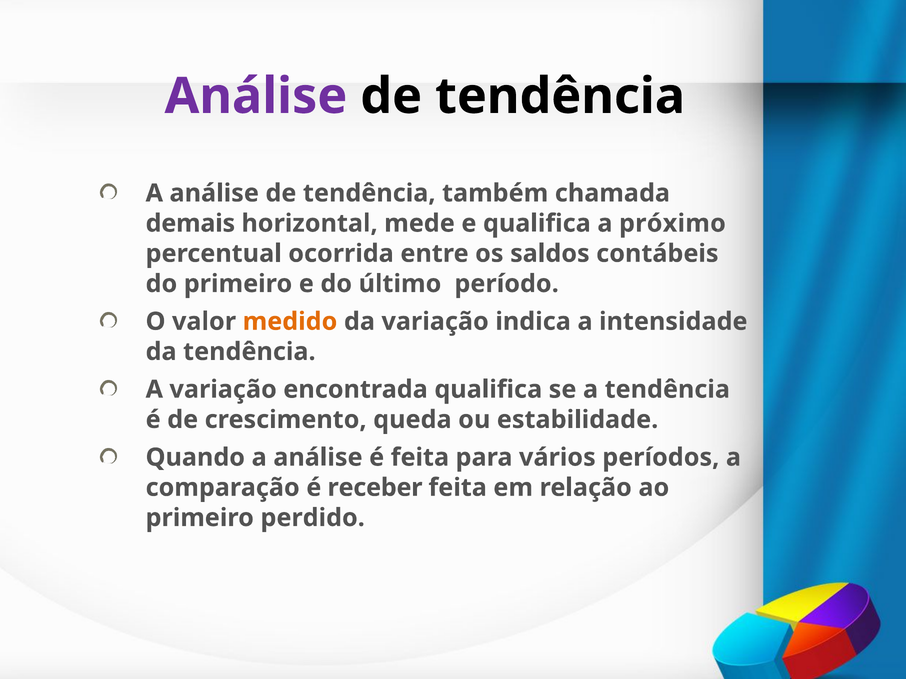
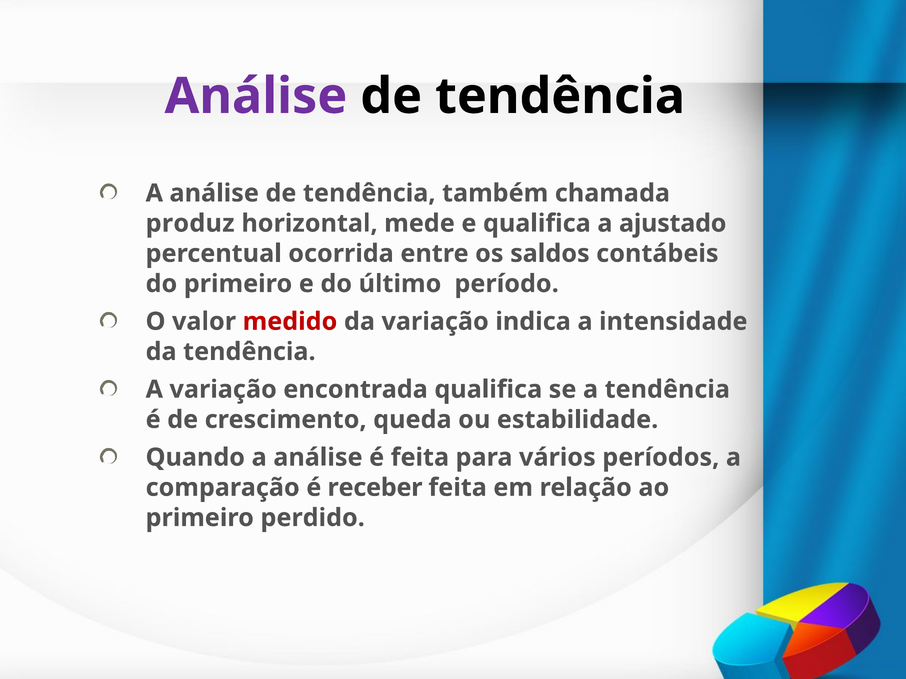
demais: demais -> produz
próximo: próximo -> ajustado
medido colour: orange -> red
